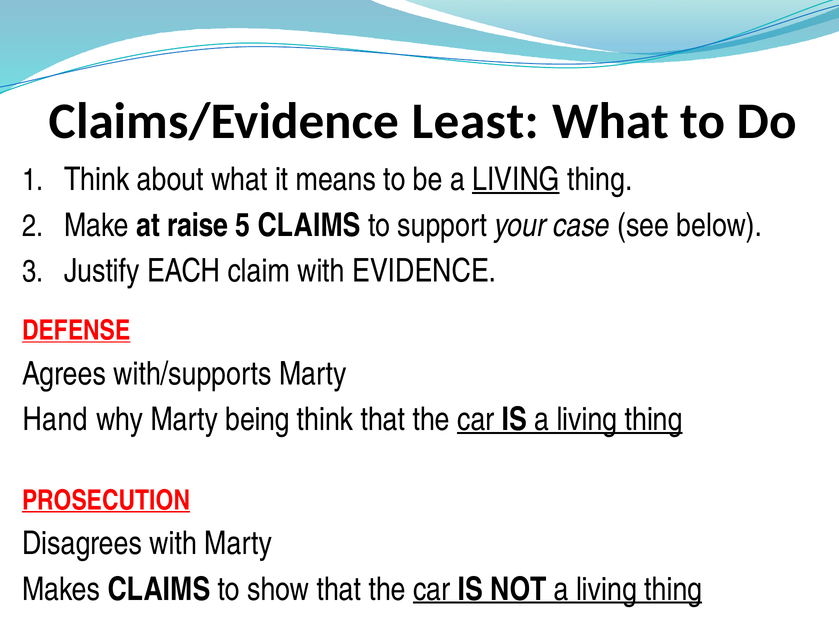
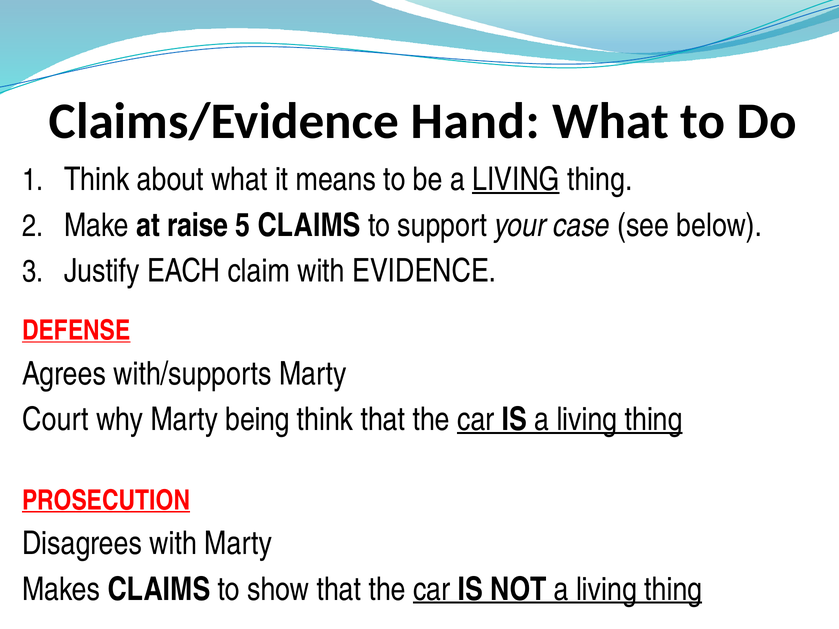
Least: Least -> Hand
Hand: Hand -> Court
